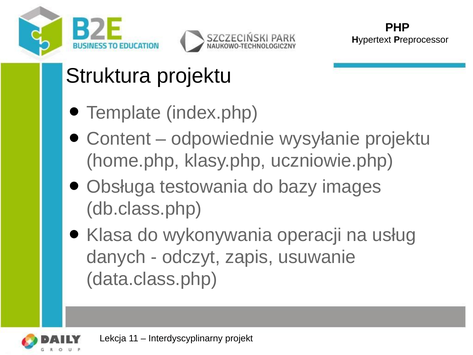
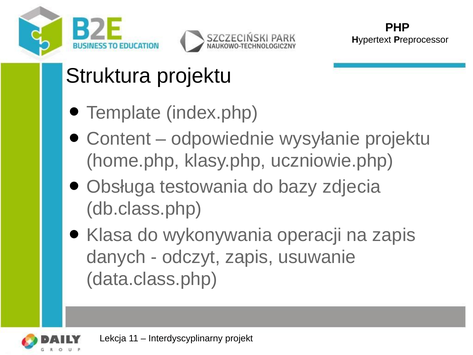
images: images -> zdjecia
na usług: usług -> zapis
